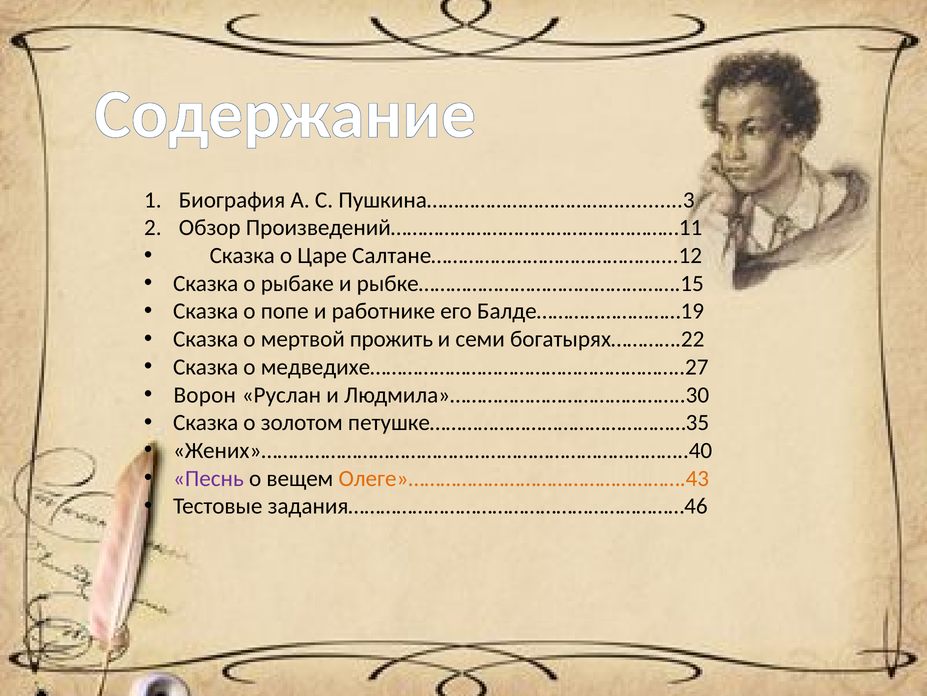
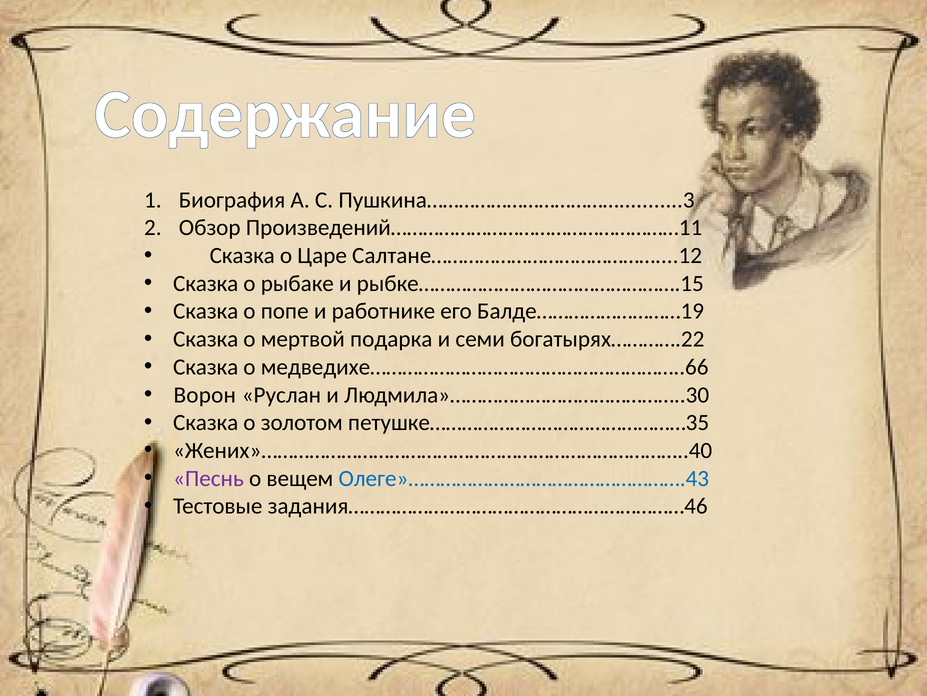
прожить: прожить -> подарка
медведихе…………………………………………………..27: медведихе…………………………………………………..27 -> медведихе…………………………………………………..66
Олеге»…………………………………………….43 colour: orange -> blue
